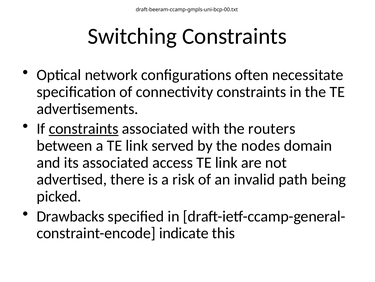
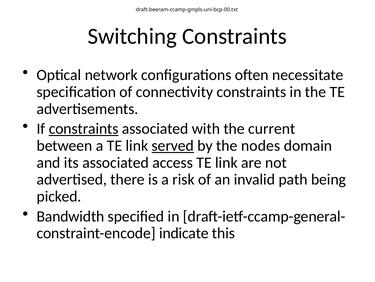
routers: routers -> current
served underline: none -> present
Drawbacks: Drawbacks -> Bandwidth
